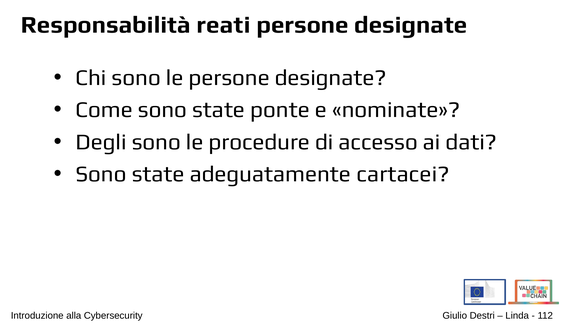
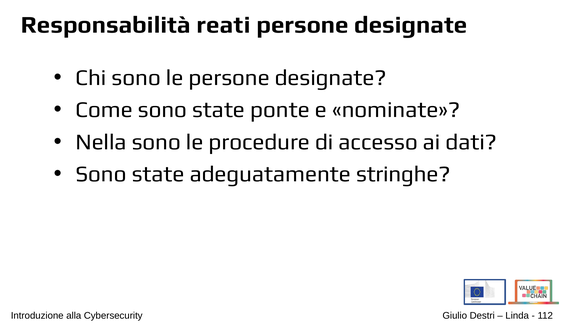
Degli: Degli -> Nella
cartacei: cartacei -> stringhe
